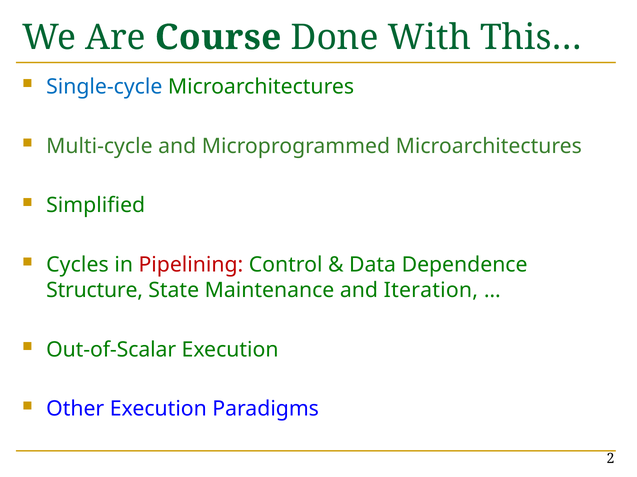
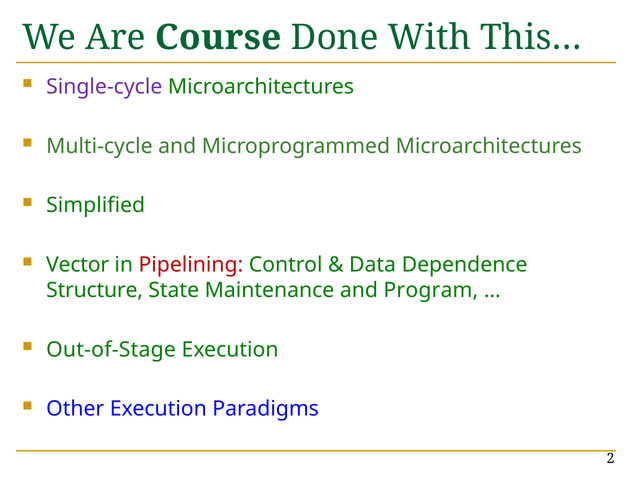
Single-cycle colour: blue -> purple
Cycles: Cycles -> Vector
Iteration: Iteration -> Program
Out-of-Scalar: Out-of-Scalar -> Out-of-Stage
